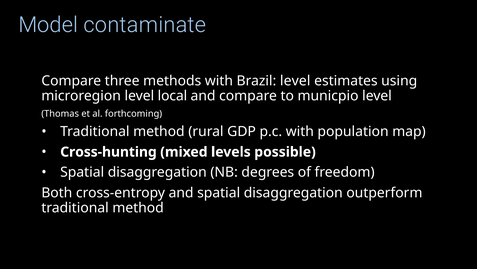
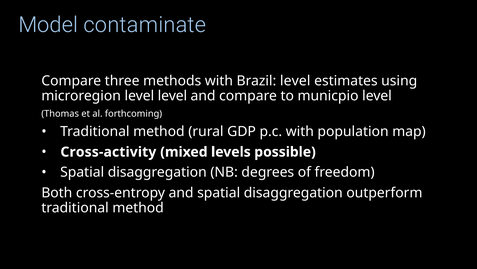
level local: local -> level
Cross-hunting: Cross-hunting -> Cross-activity
